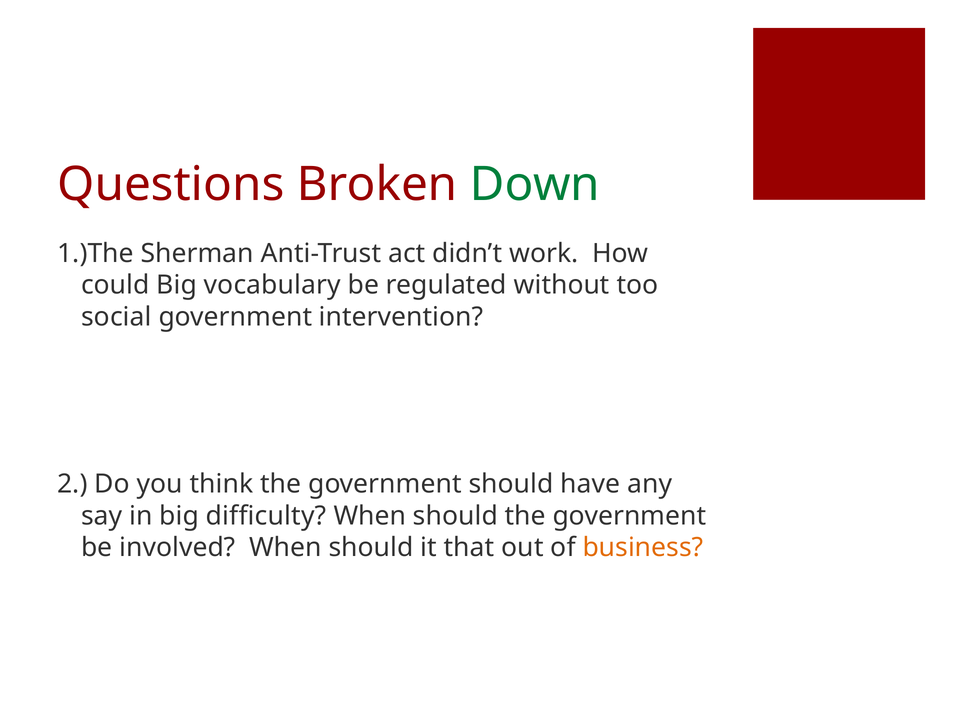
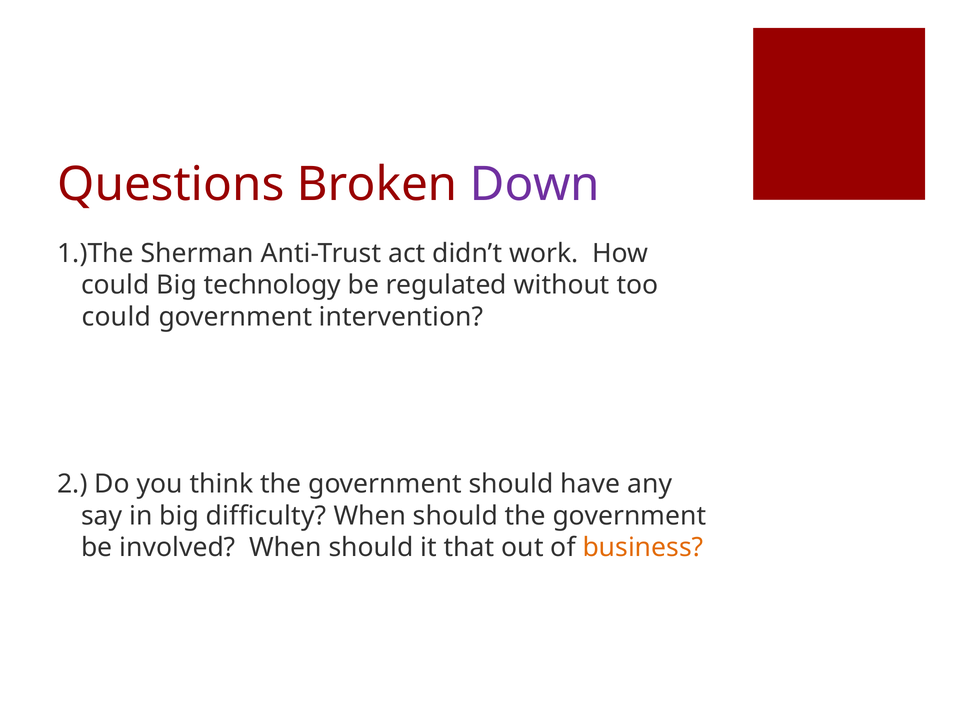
Down colour: green -> purple
vocabulary: vocabulary -> technology
social at (116, 317): social -> could
